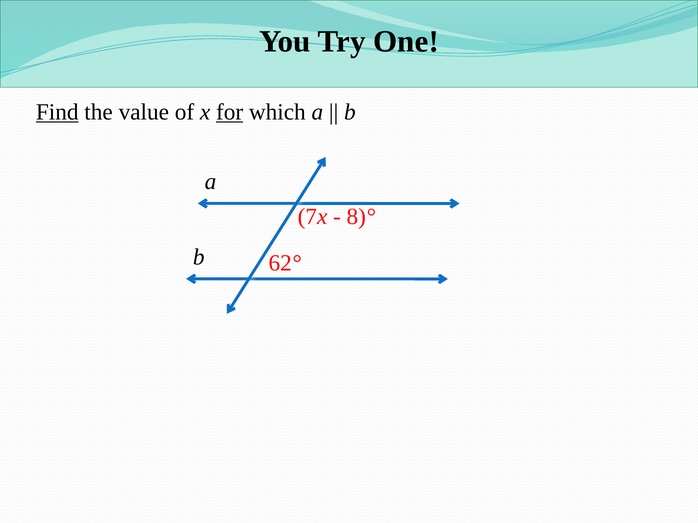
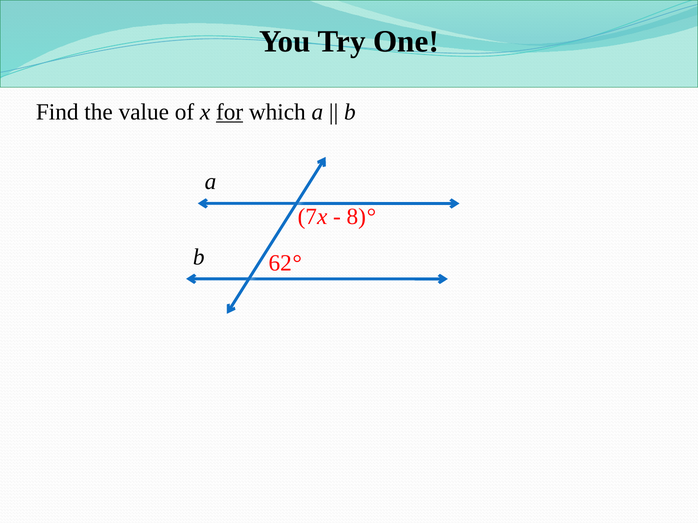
Find underline: present -> none
